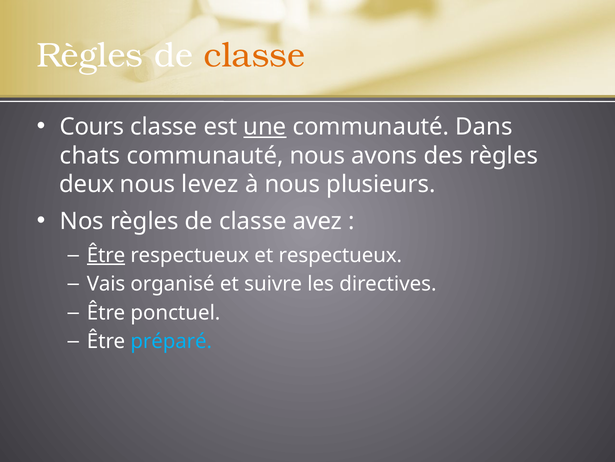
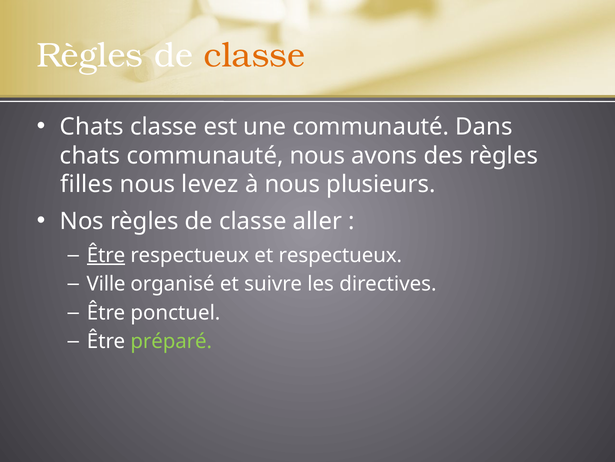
Cours at (92, 127): Cours -> Chats
une underline: present -> none
deux: deux -> filles
avez: avez -> aller
Vais: Vais -> Ville
préparé colour: light blue -> light green
